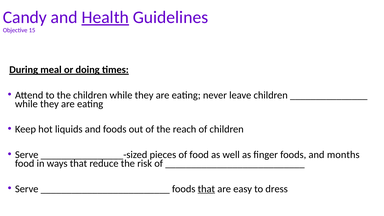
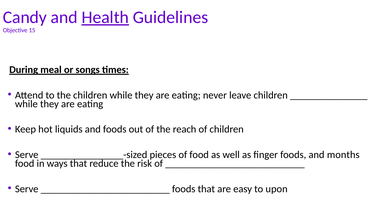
doing: doing -> songs
that at (206, 189) underline: present -> none
dress: dress -> upon
